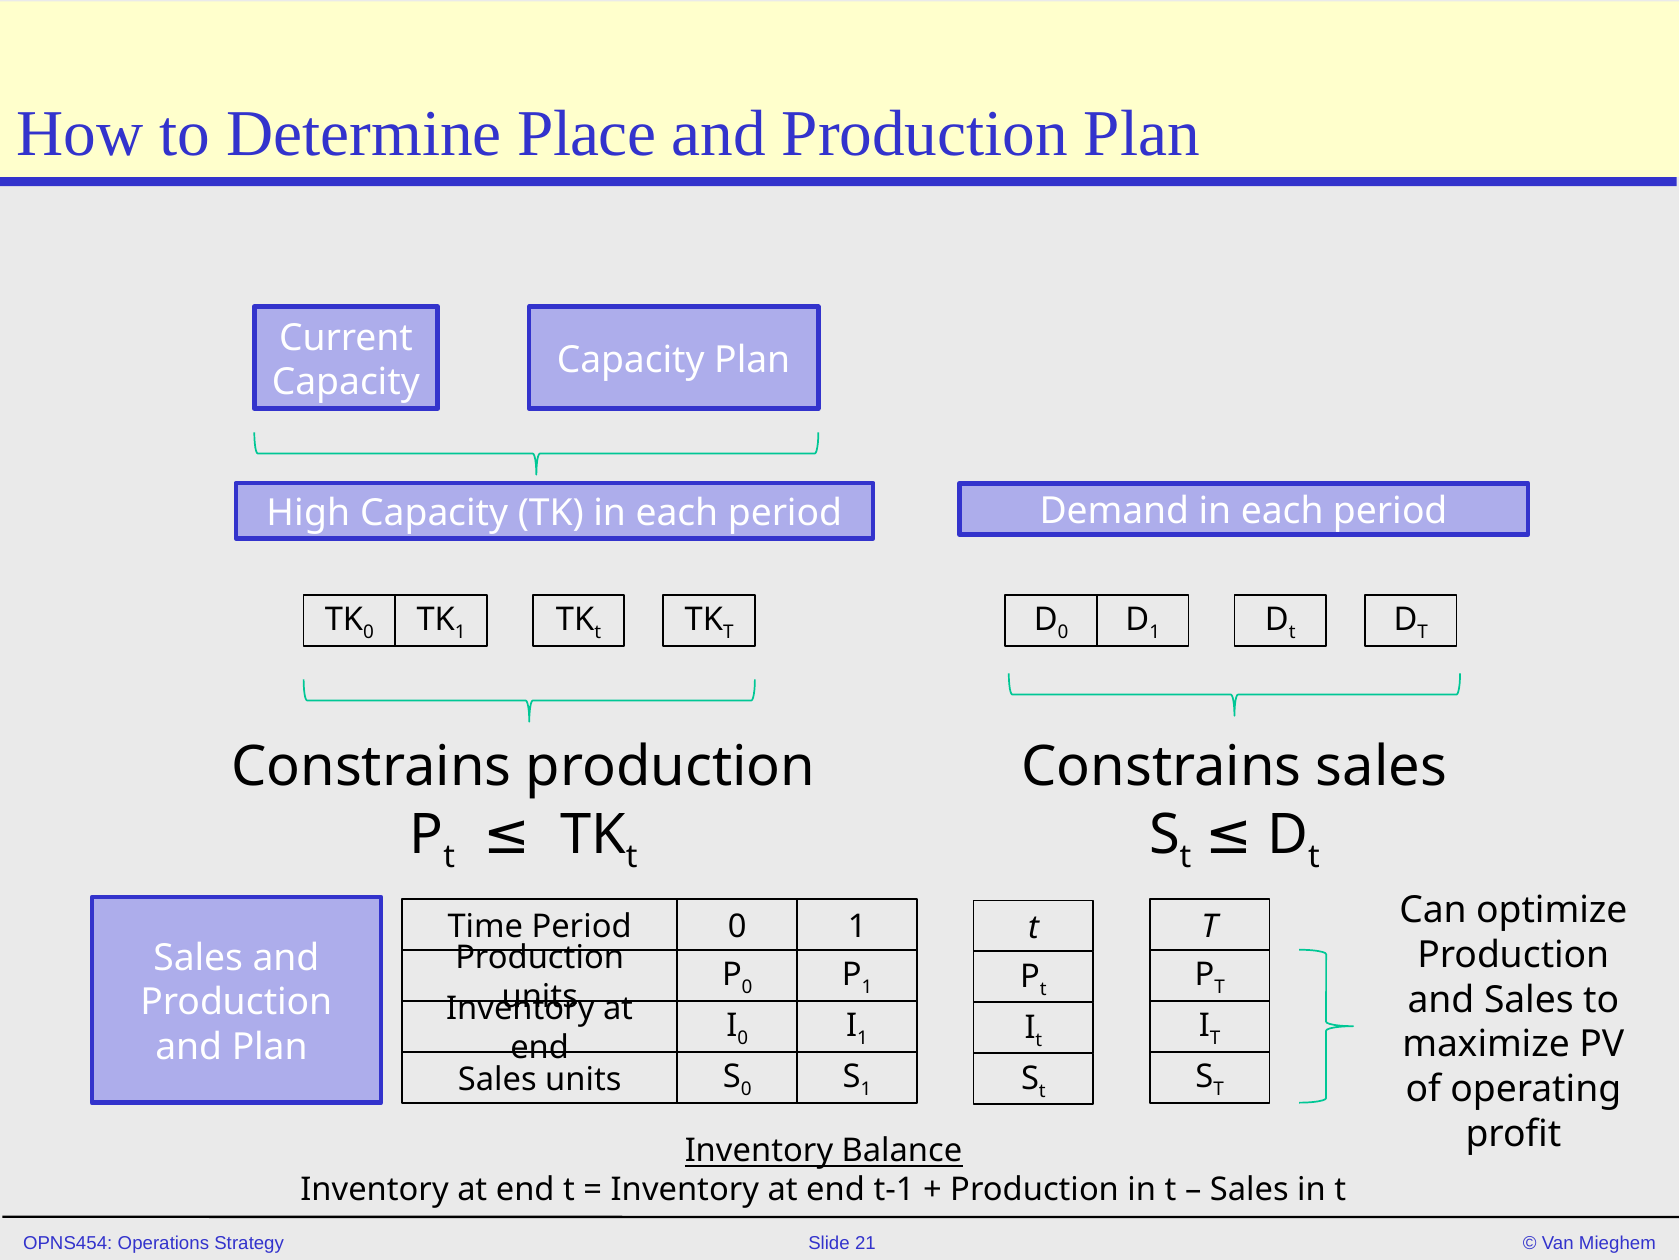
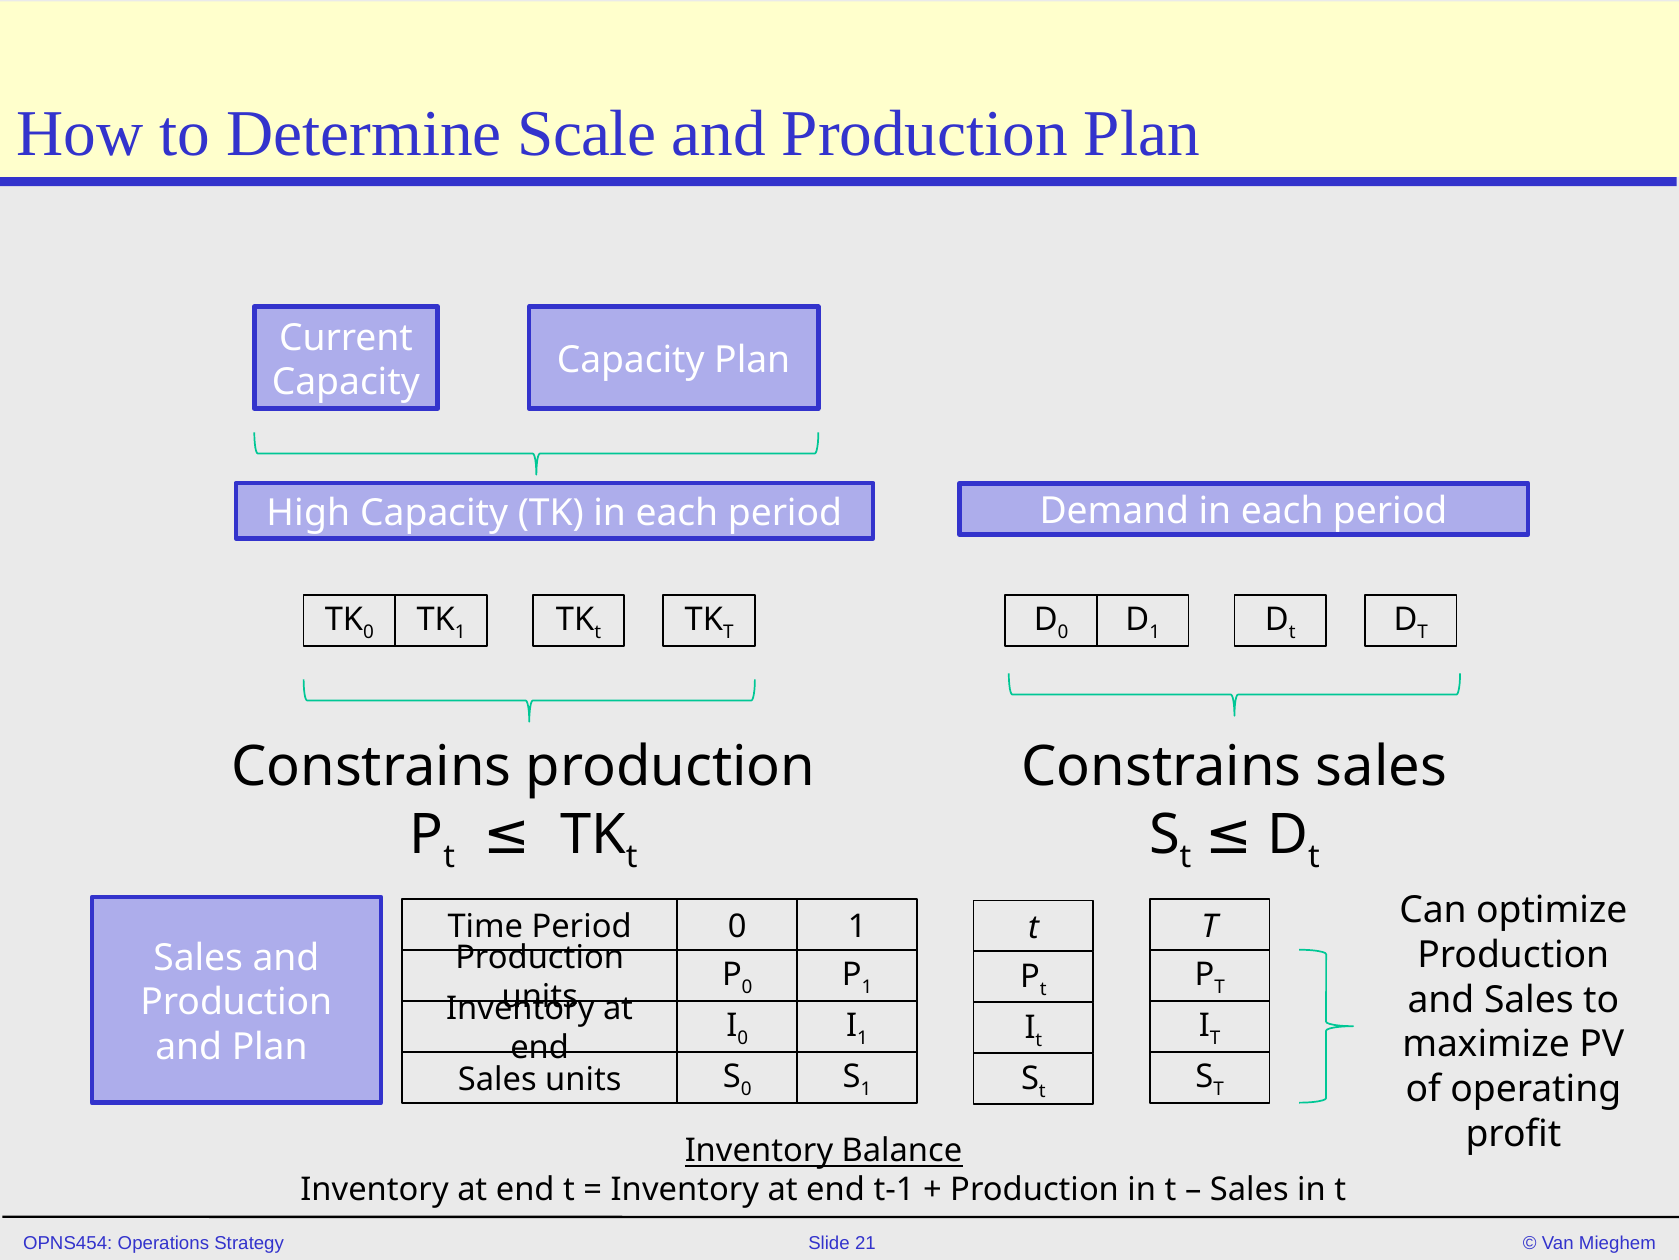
Place: Place -> Scale
